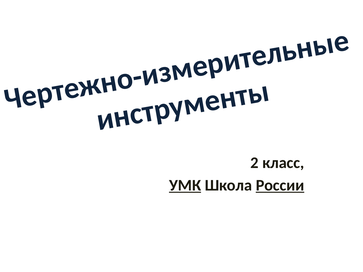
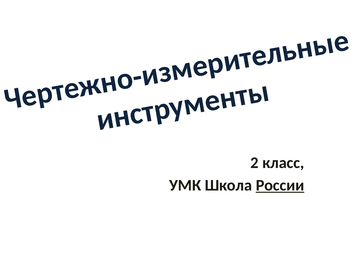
УМК underline: present -> none
